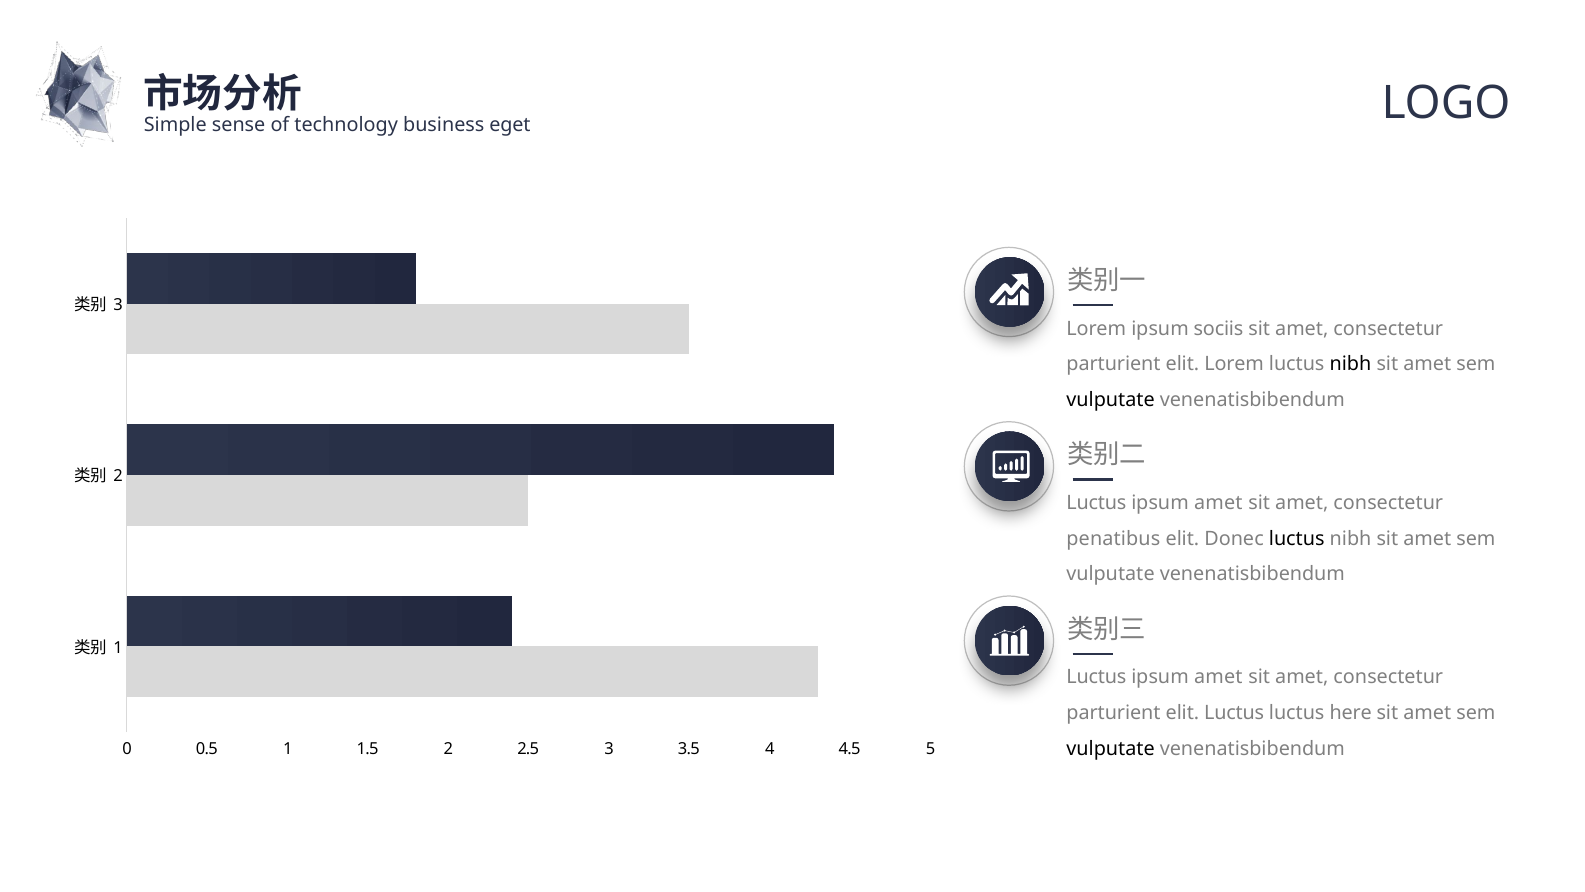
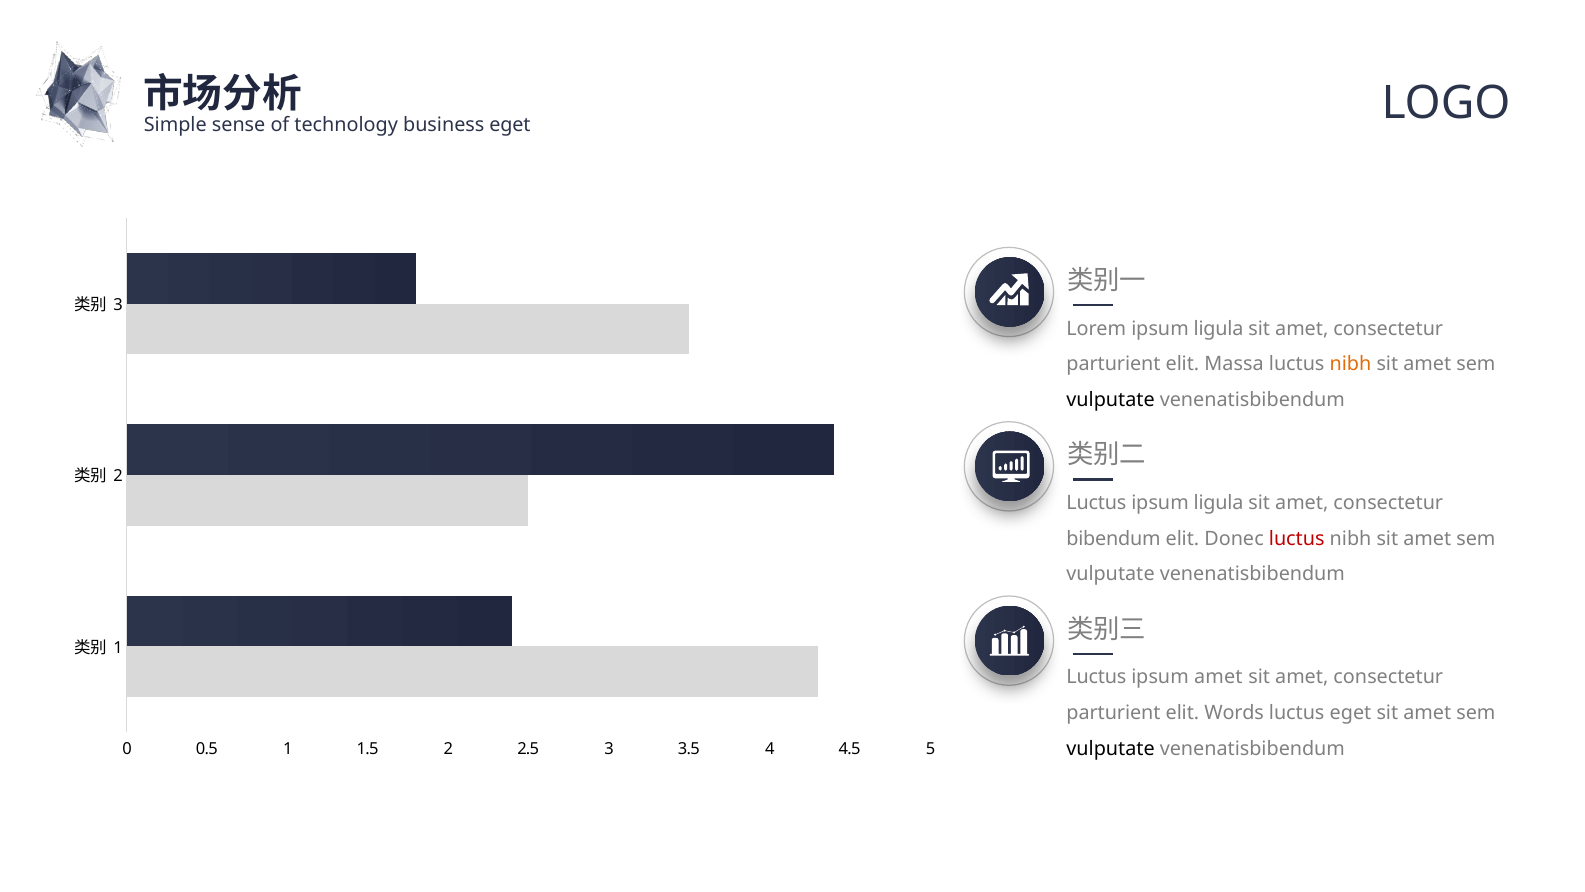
Lorem ipsum sociis: sociis -> ligula
elit Lorem: Lorem -> Massa
nibh at (1351, 364) colour: black -> orange
amet at (1218, 503): amet -> ligula
penatibus: penatibus -> bibendum
luctus at (1297, 538) colour: black -> red
elit Luctus: Luctus -> Words
luctus here: here -> eget
